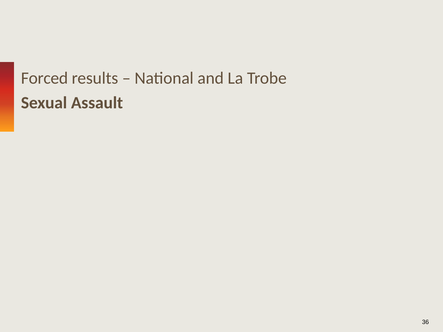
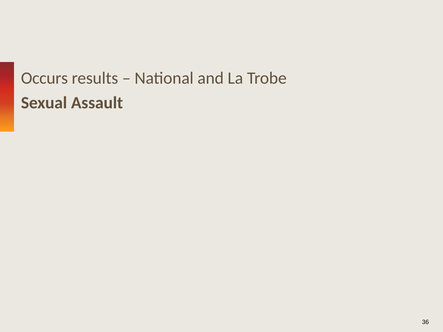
Forced: Forced -> Occurs
